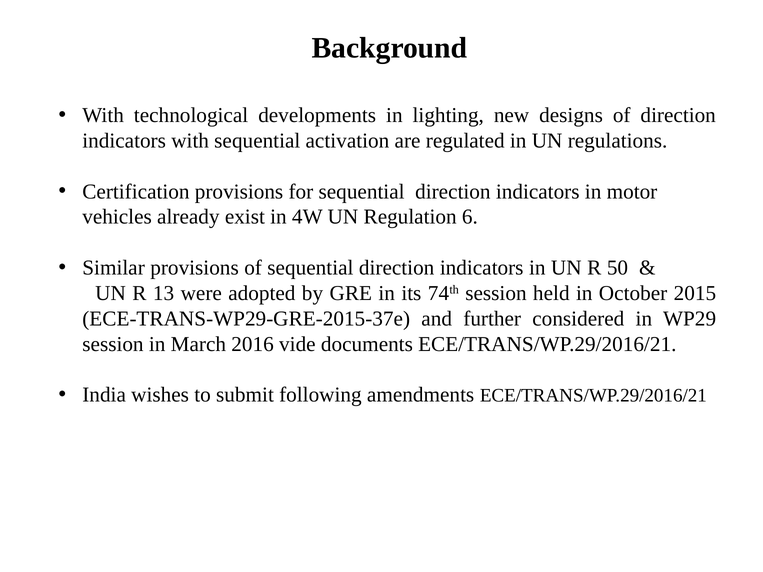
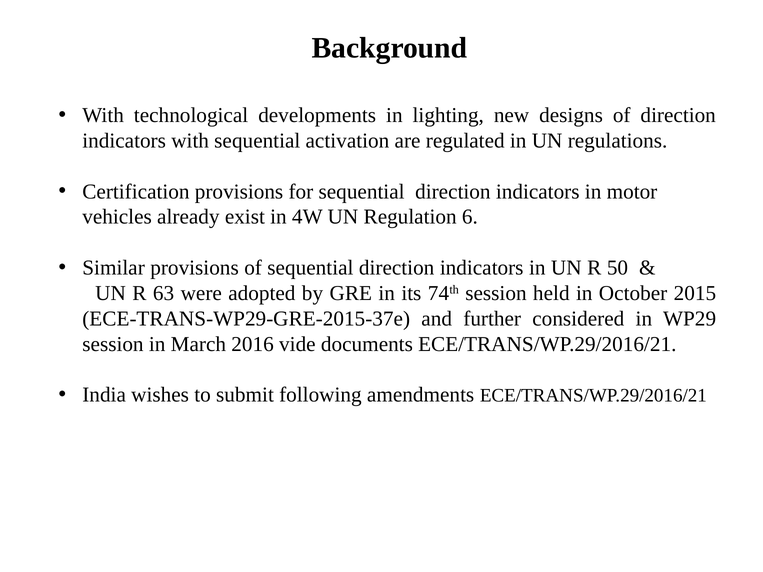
13: 13 -> 63
